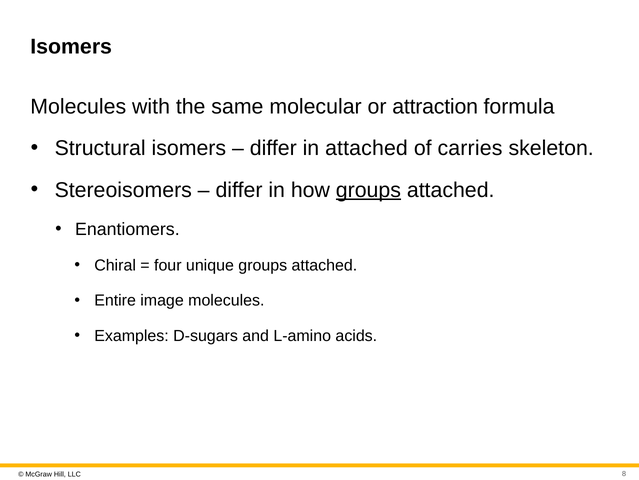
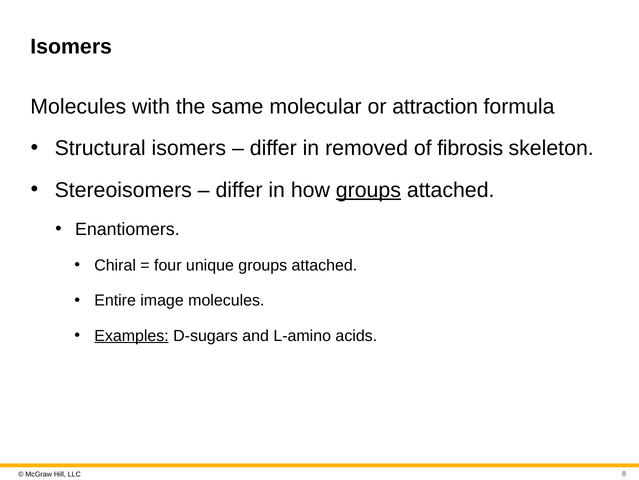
in attached: attached -> removed
carries: carries -> fibrosis
Examples underline: none -> present
